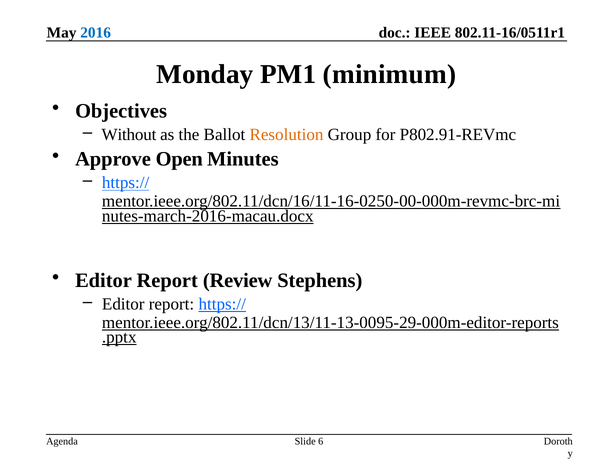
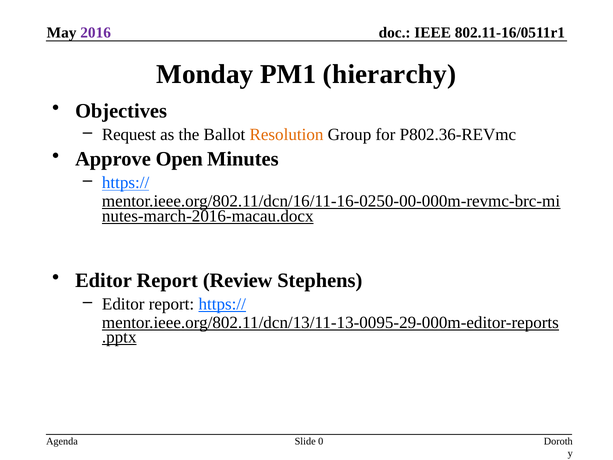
2016 colour: blue -> purple
minimum: minimum -> hierarchy
Without: Without -> Request
P802.91-REVmc: P802.91-REVmc -> P802.36-REVmc
6: 6 -> 0
